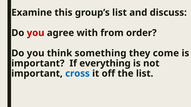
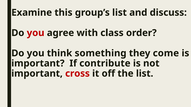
from: from -> class
everything: everything -> contribute
cross colour: blue -> red
